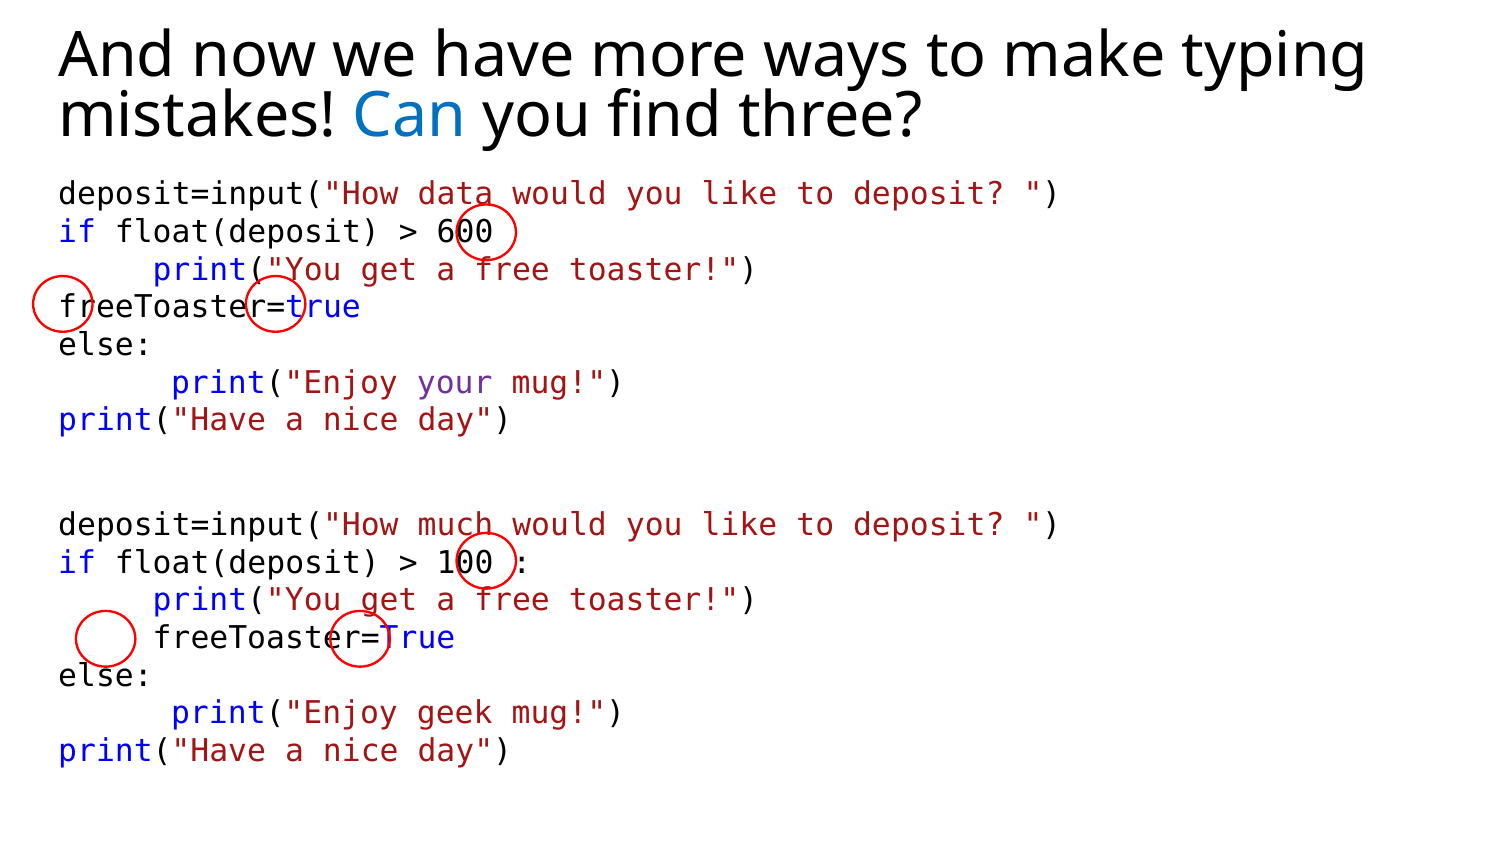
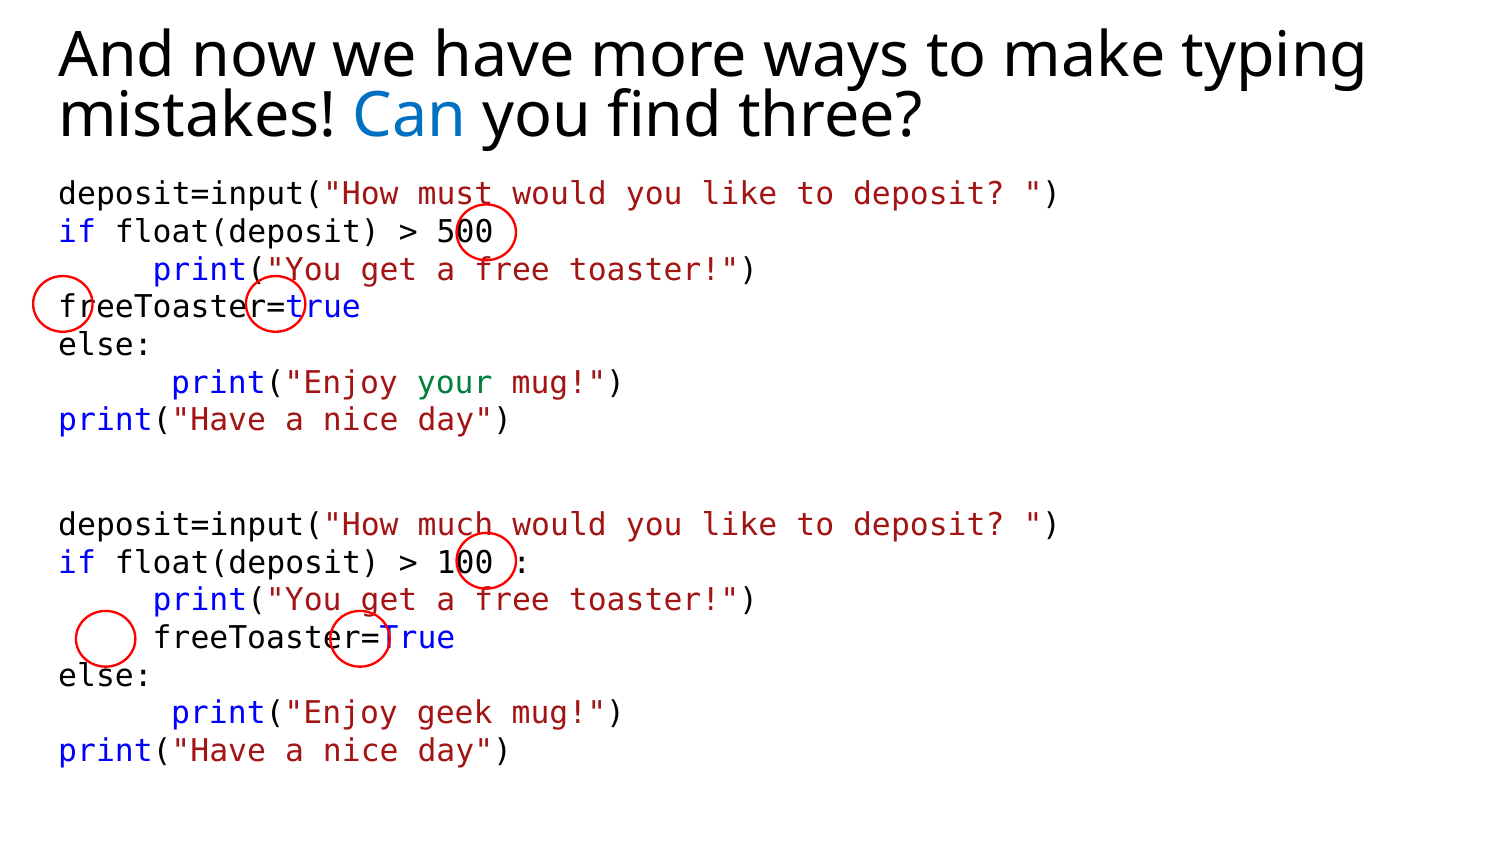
data: data -> must
600: 600 -> 500
your colour: purple -> green
